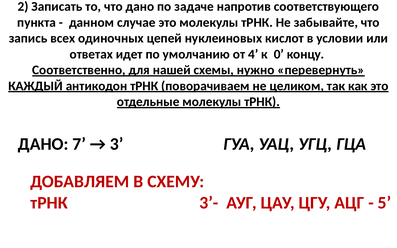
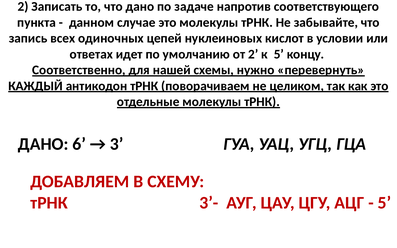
от 4: 4 -> 2
к 0: 0 -> 5
7: 7 -> 6
